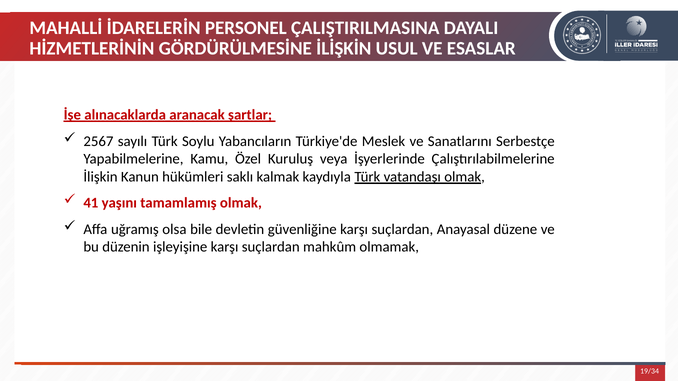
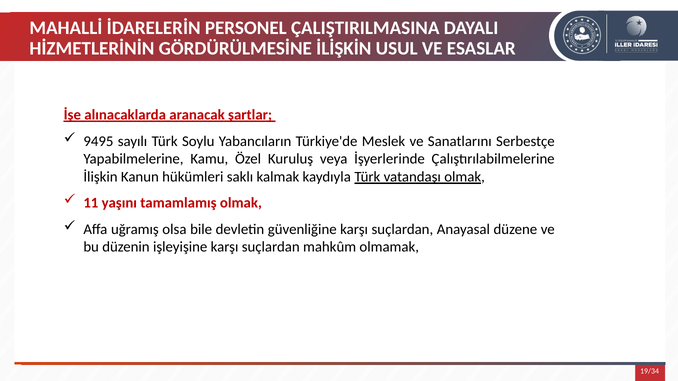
2567: 2567 -> 9495
41: 41 -> 11
